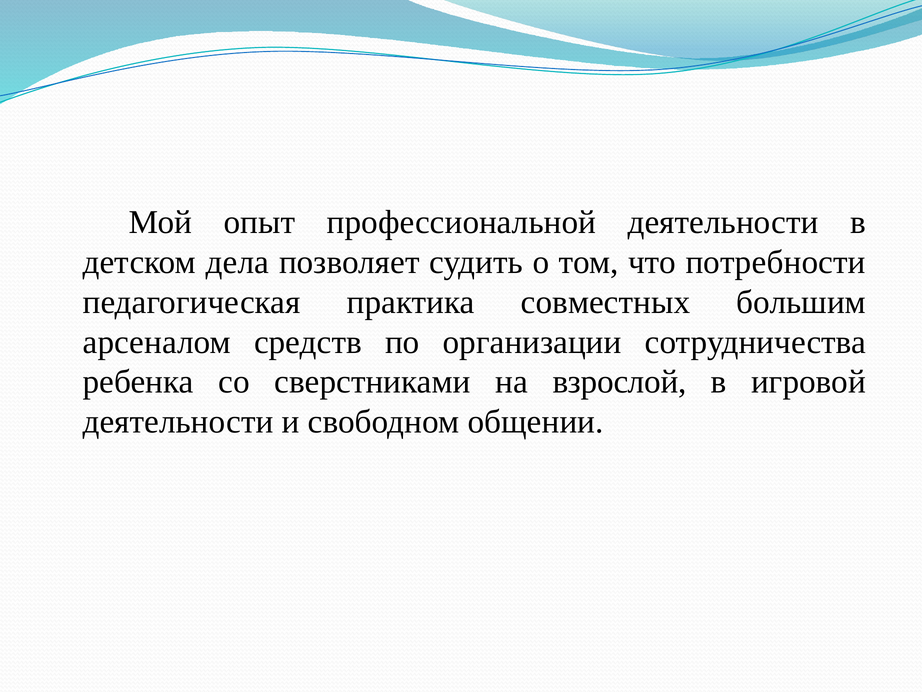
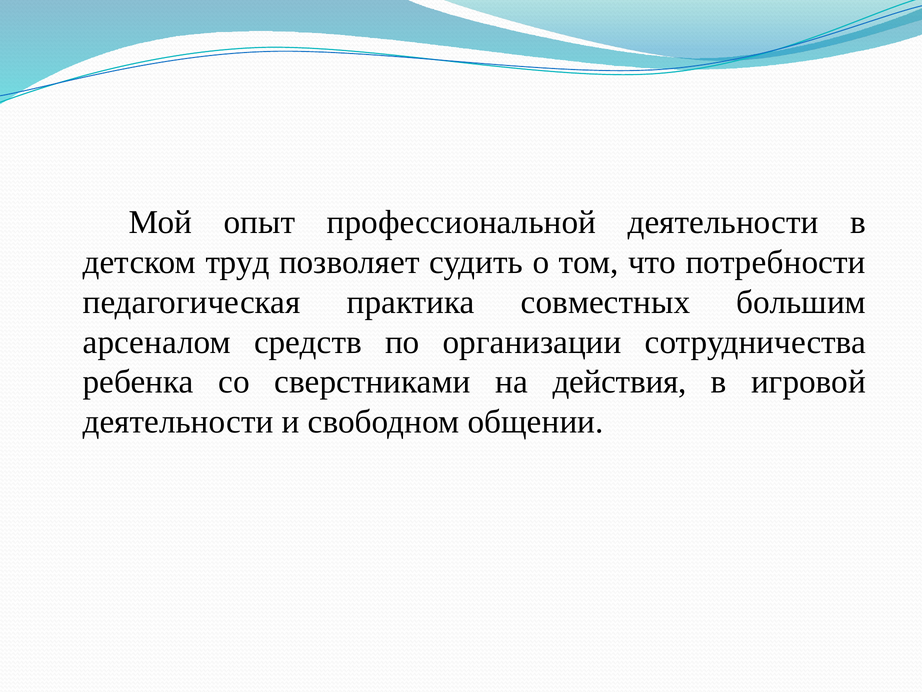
дела: дела -> труд
взрослой: взрослой -> действия
